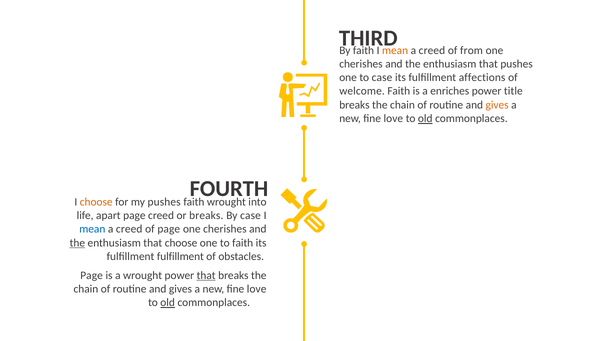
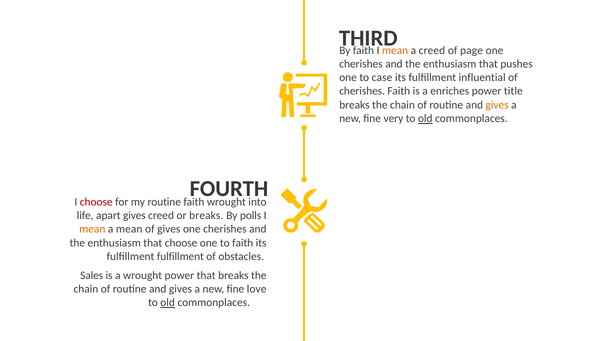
from: from -> page
affections: affections -> influential
welcome at (362, 91): welcome -> cherishes
love at (393, 118): love -> very
choose at (96, 202) colour: orange -> red
my pushes: pushes -> routine
apart page: page -> gives
By case: case -> polls
mean at (92, 229) colour: blue -> orange
creed at (129, 229): creed -> mean
of page: page -> gives
the at (77, 243) underline: present -> none
Page at (92, 275): Page -> Sales
that at (206, 275) underline: present -> none
